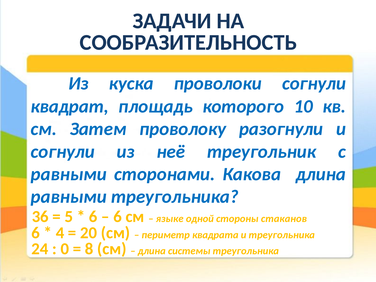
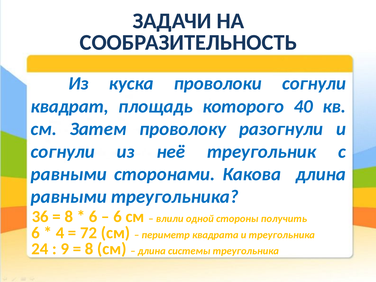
10: 10 -> 40
5 at (69, 217): 5 -> 8
языке: языке -> влили
стаканов: стаканов -> получить
20: 20 -> 72
0: 0 -> 9
